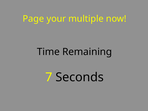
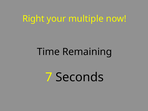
Page: Page -> Right
